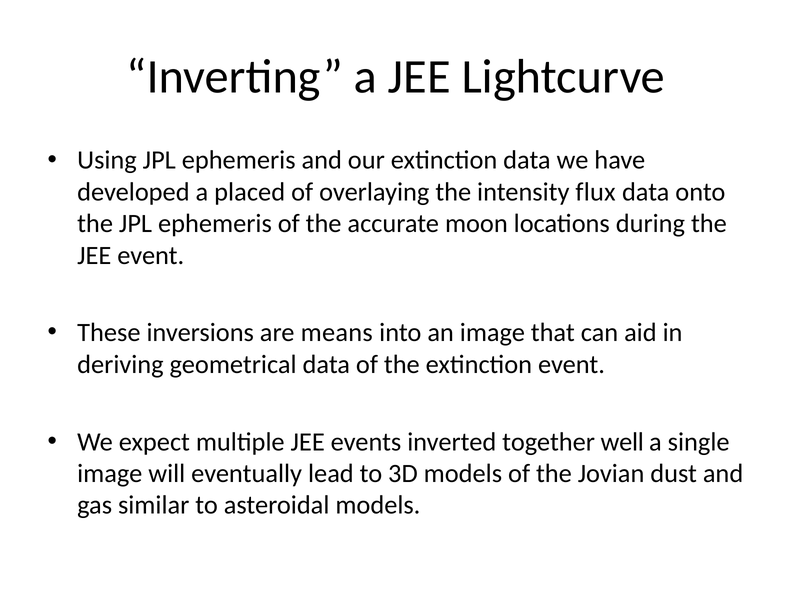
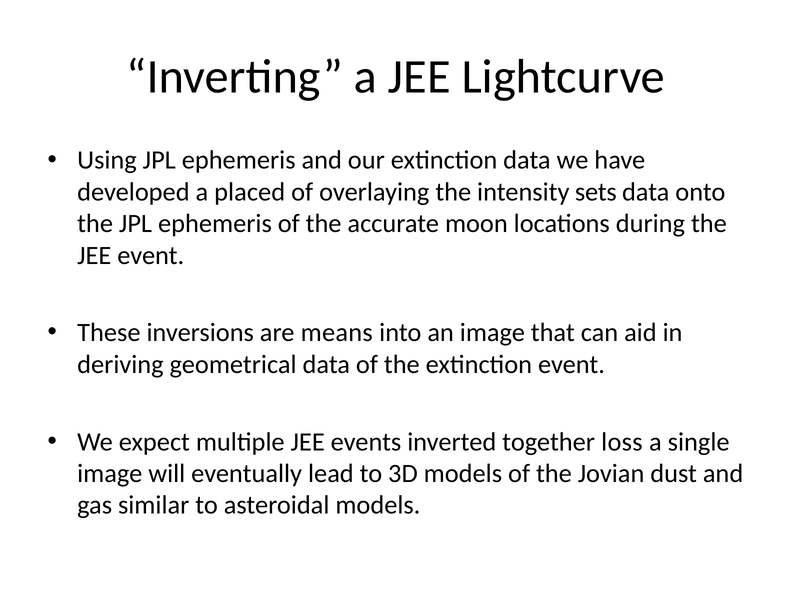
flux: flux -> sets
well: well -> loss
